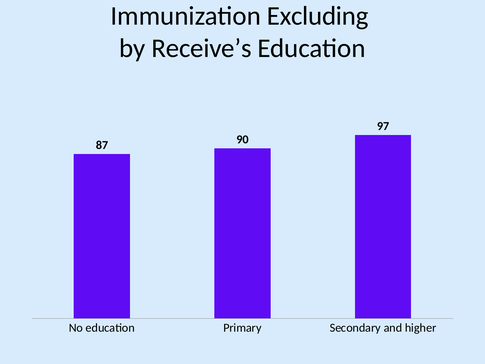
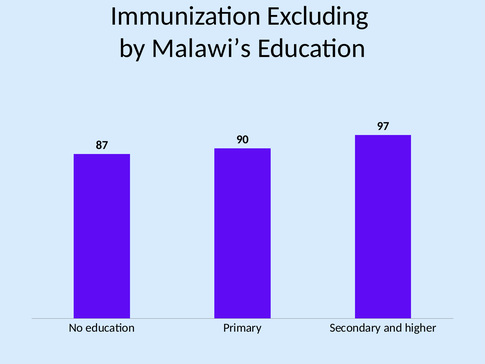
Receive’s: Receive’s -> Malawi’s
